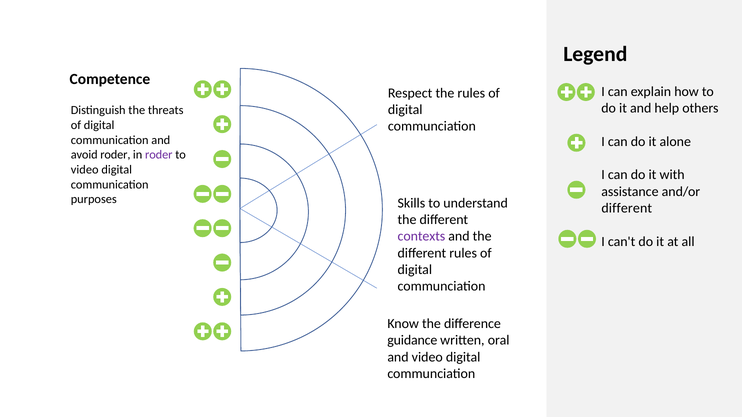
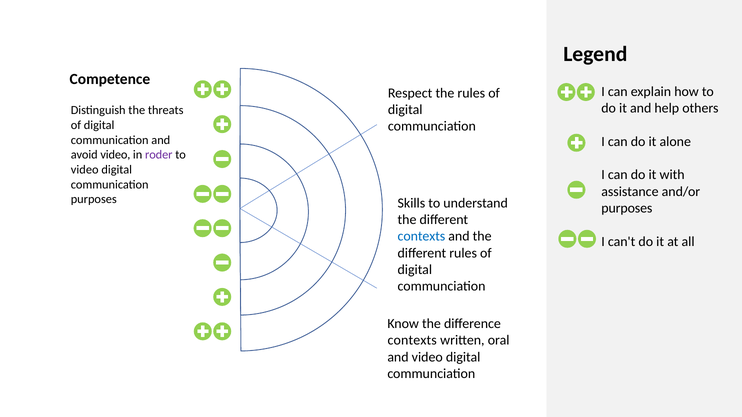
avoid roder: roder -> video
different at (627, 208): different -> purposes
contexts at (421, 237) colour: purple -> blue
guidance at (412, 341): guidance -> contexts
